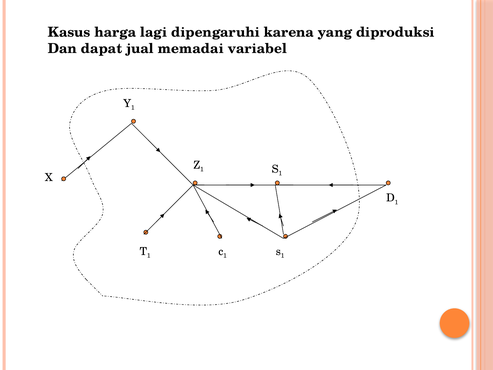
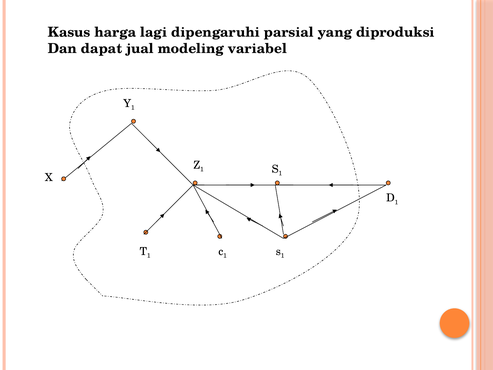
karena: karena -> parsial
memadai: memadai -> modeling
